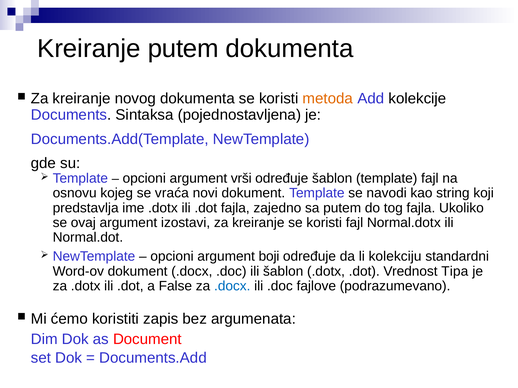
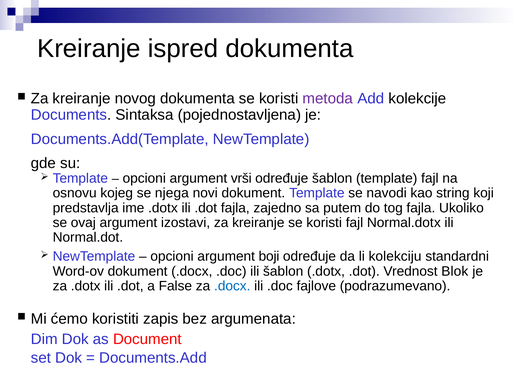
Kreiranje putem: putem -> ispred
metoda colour: orange -> purple
vraća: vraća -> njega
Tipa: Tipa -> Blok
